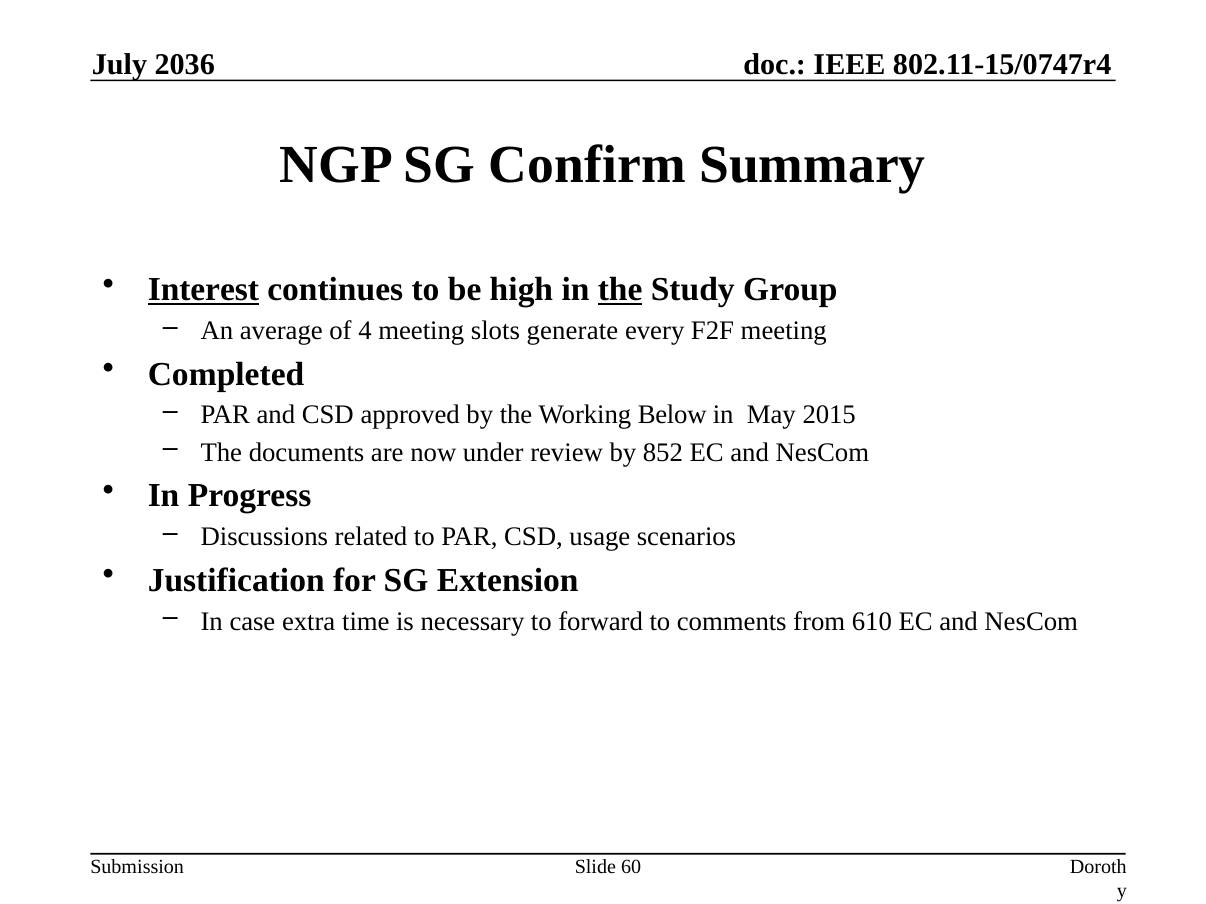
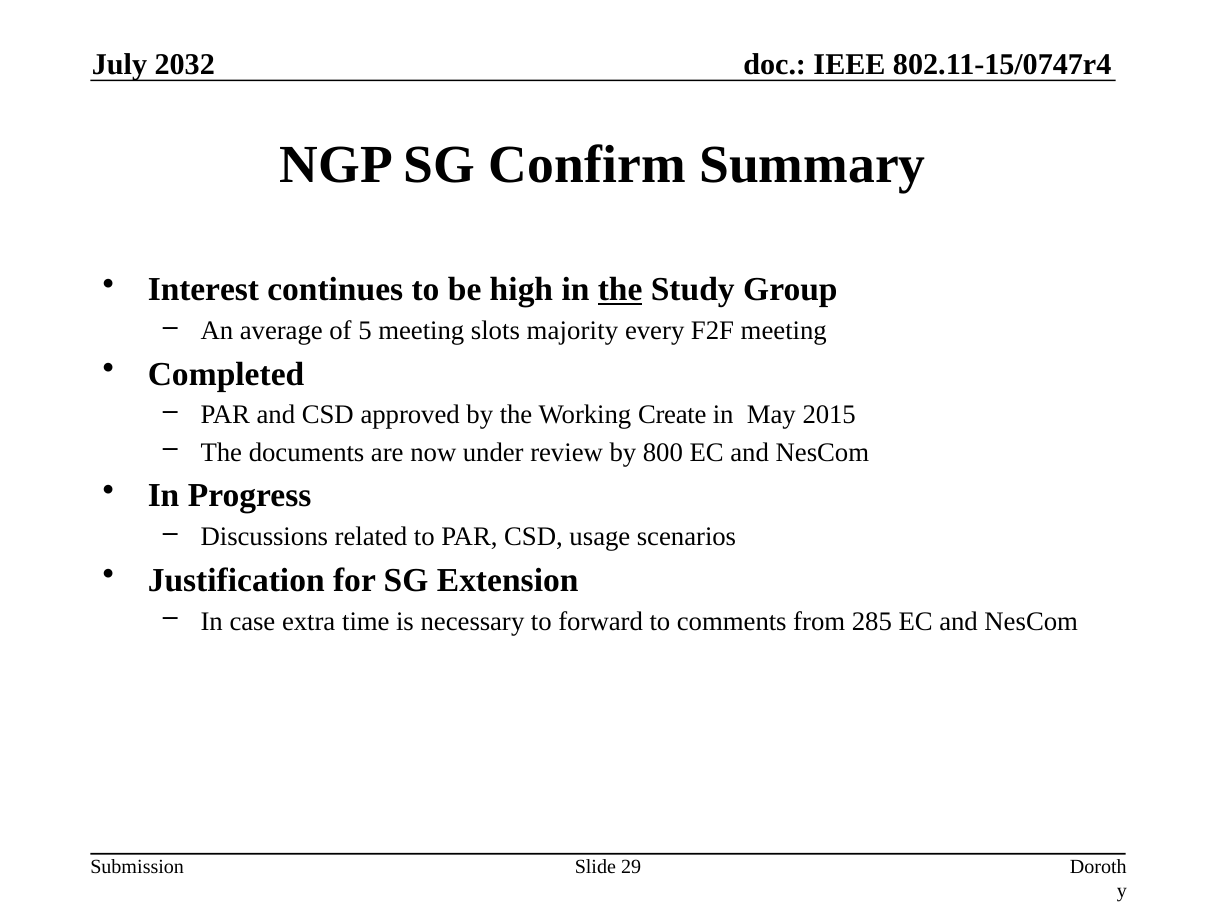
2036: 2036 -> 2032
Interest underline: present -> none
4: 4 -> 5
generate: generate -> majority
Below: Below -> Create
852: 852 -> 800
610: 610 -> 285
60: 60 -> 29
